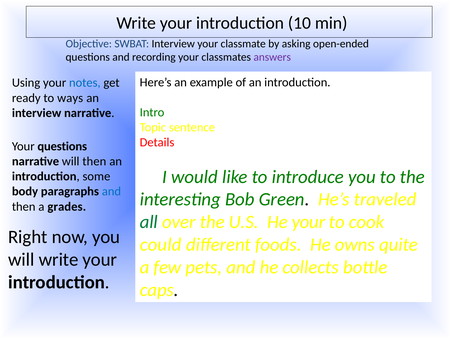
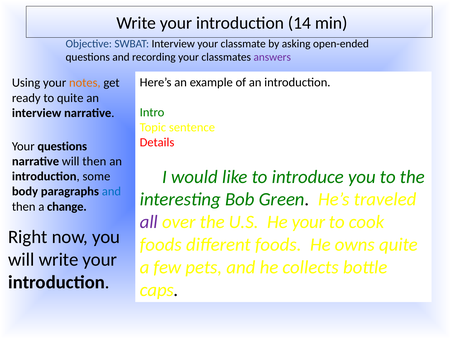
10: 10 -> 14
notes colour: blue -> orange
to ways: ways -> quite
grades: grades -> change
all colour: green -> purple
could at (161, 244): could -> foods
